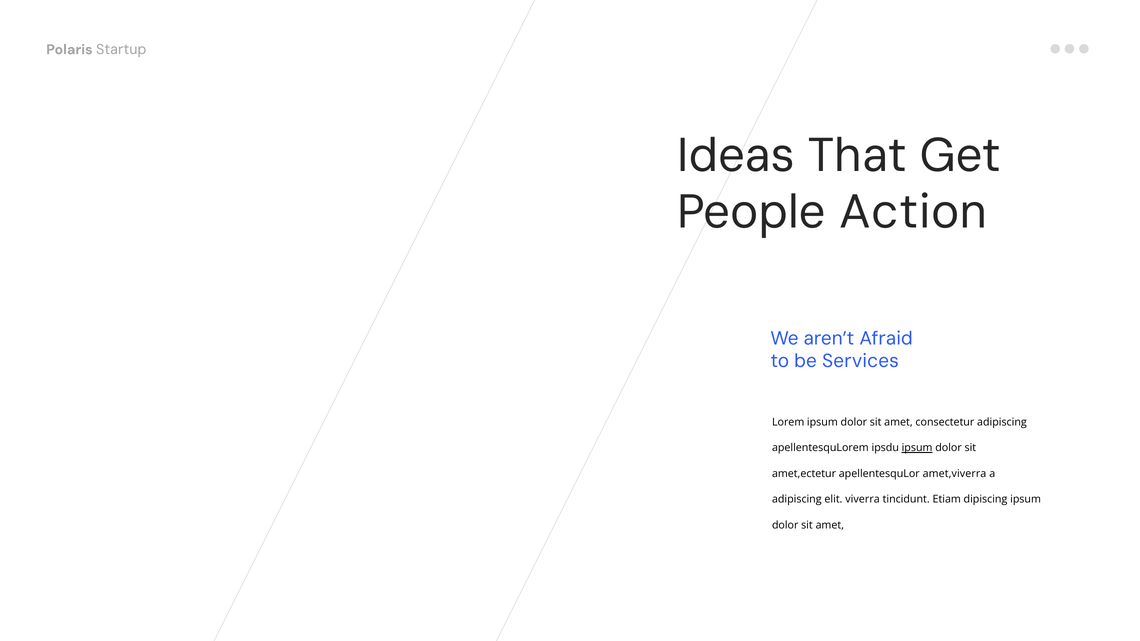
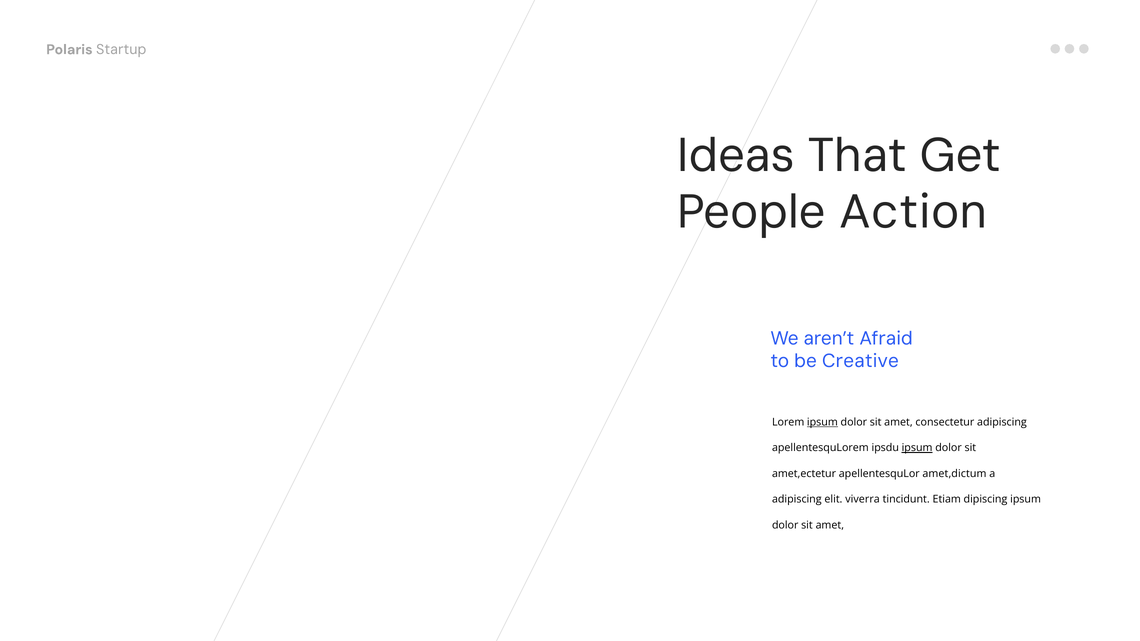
Services: Services -> Creative
ipsum at (822, 422) underline: none -> present
amet,viverra: amet,viverra -> amet,dictum
